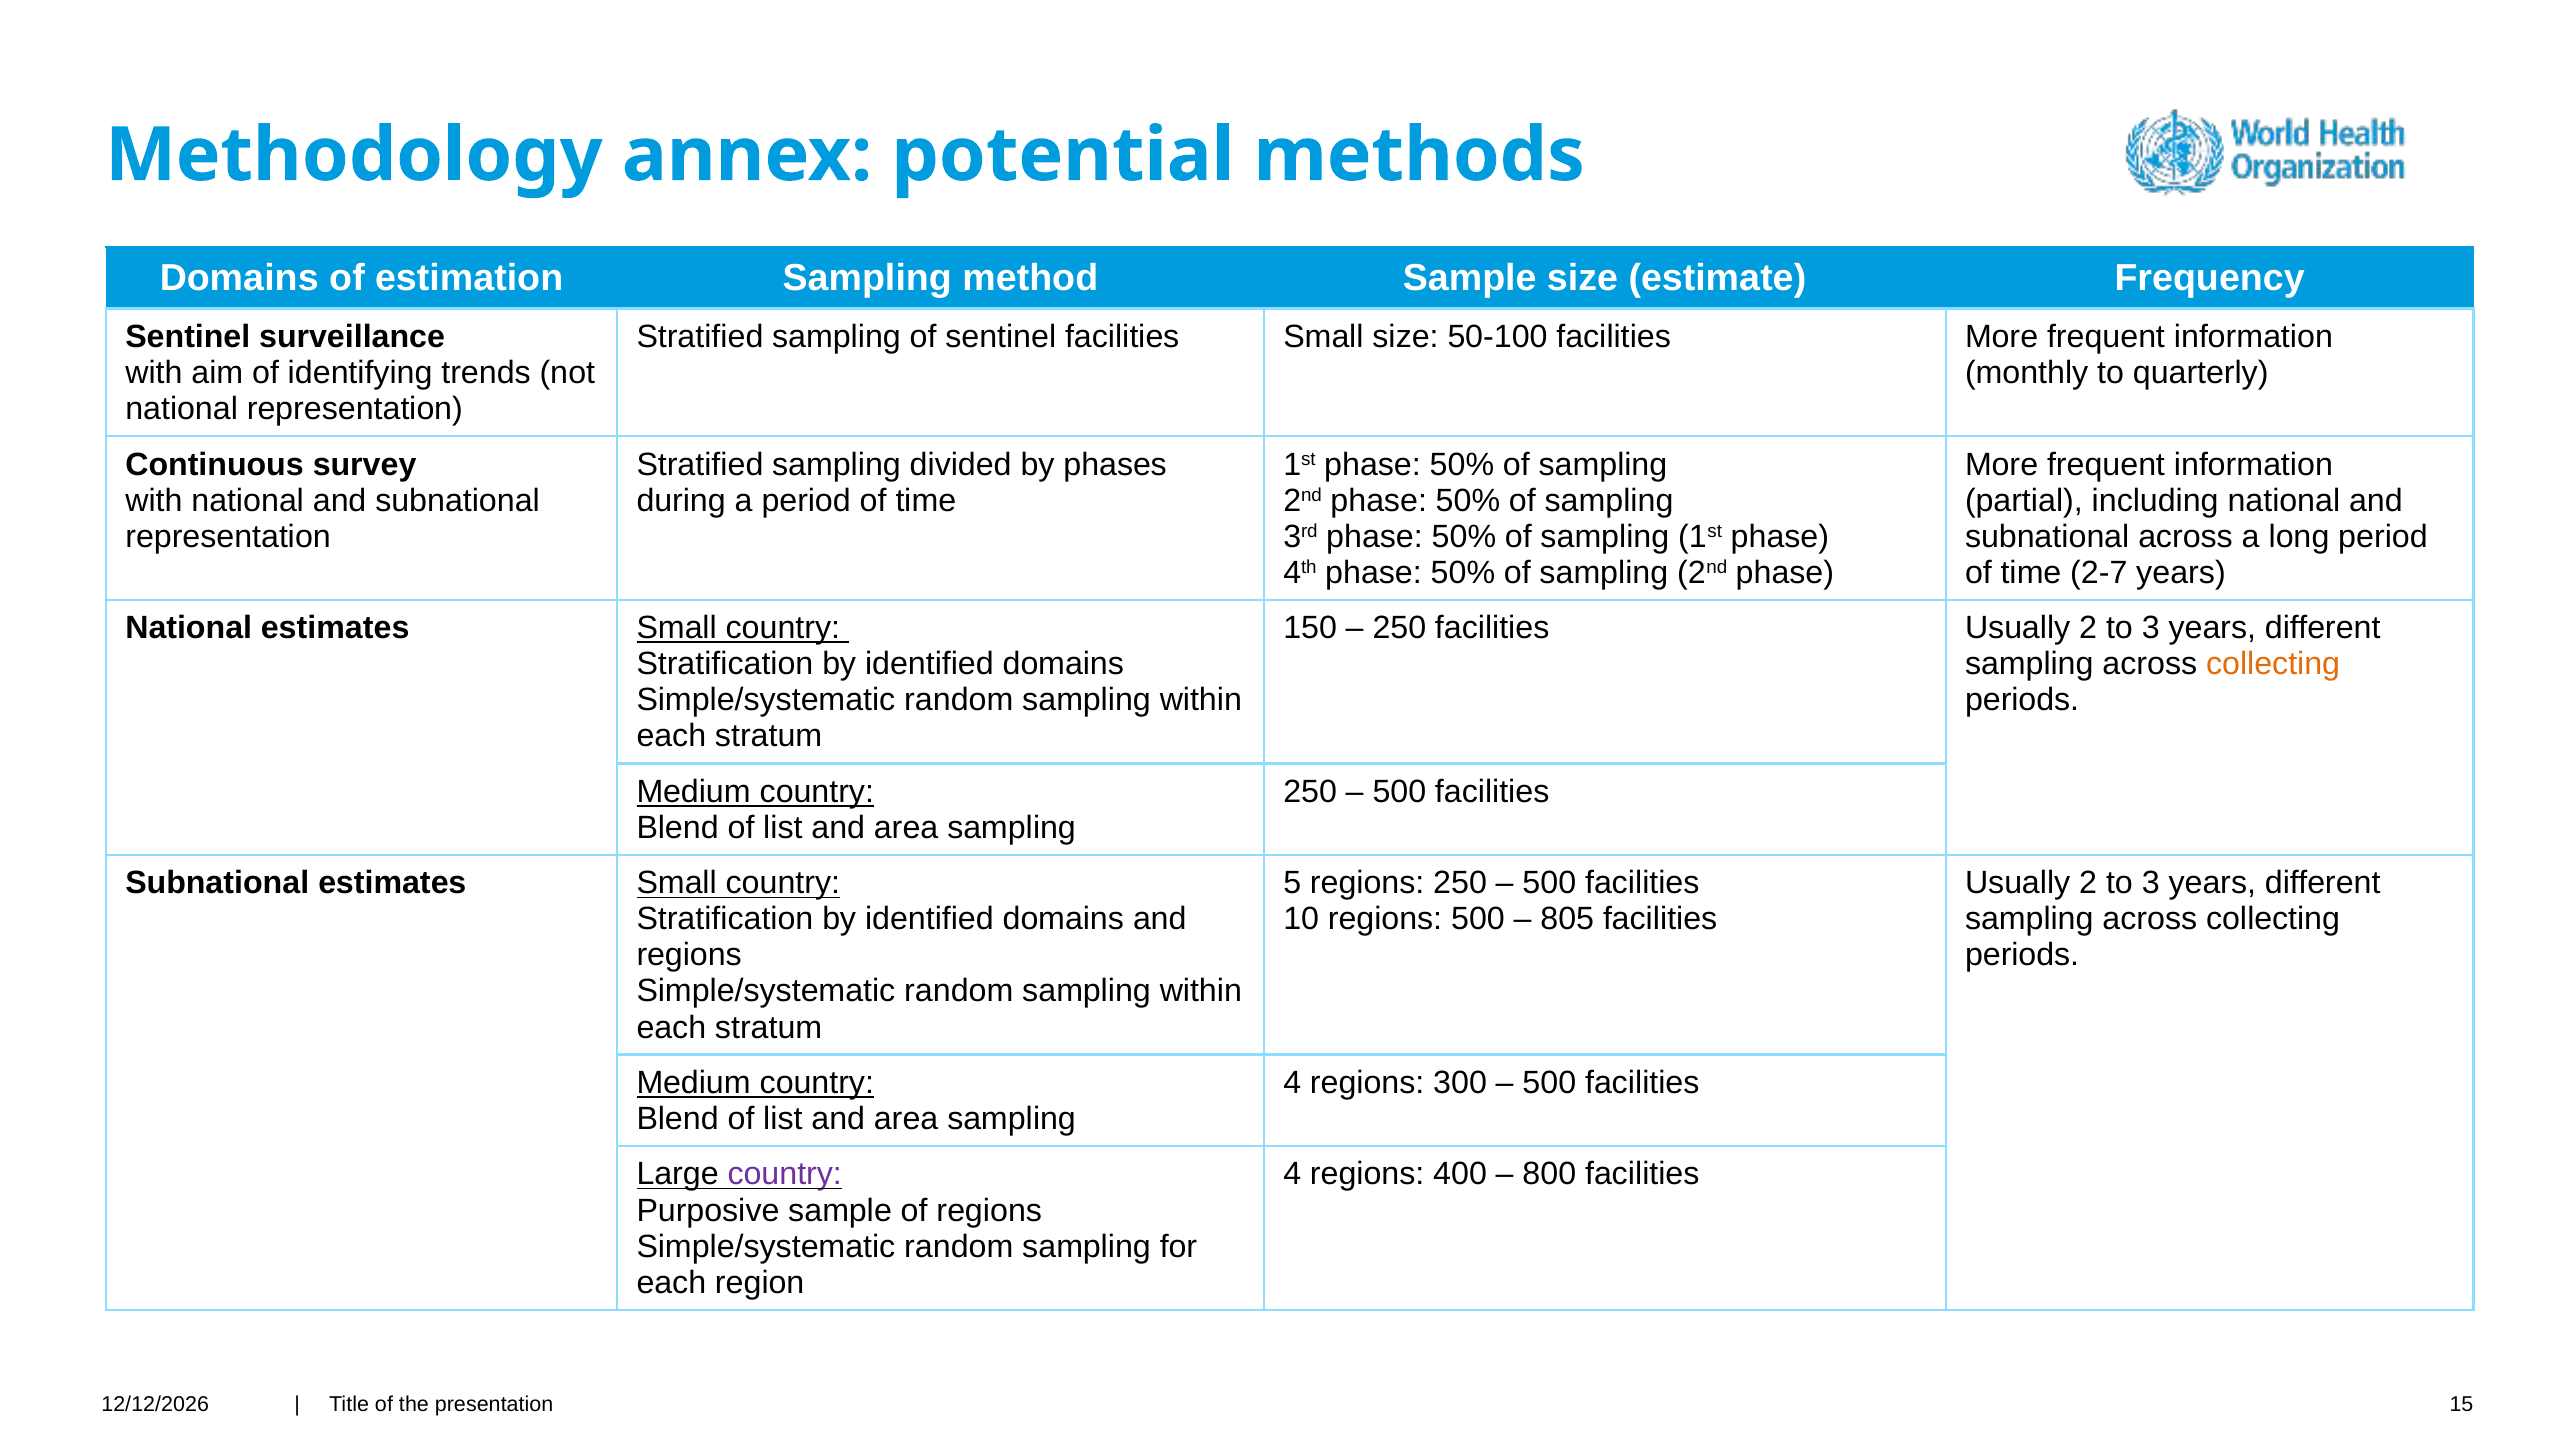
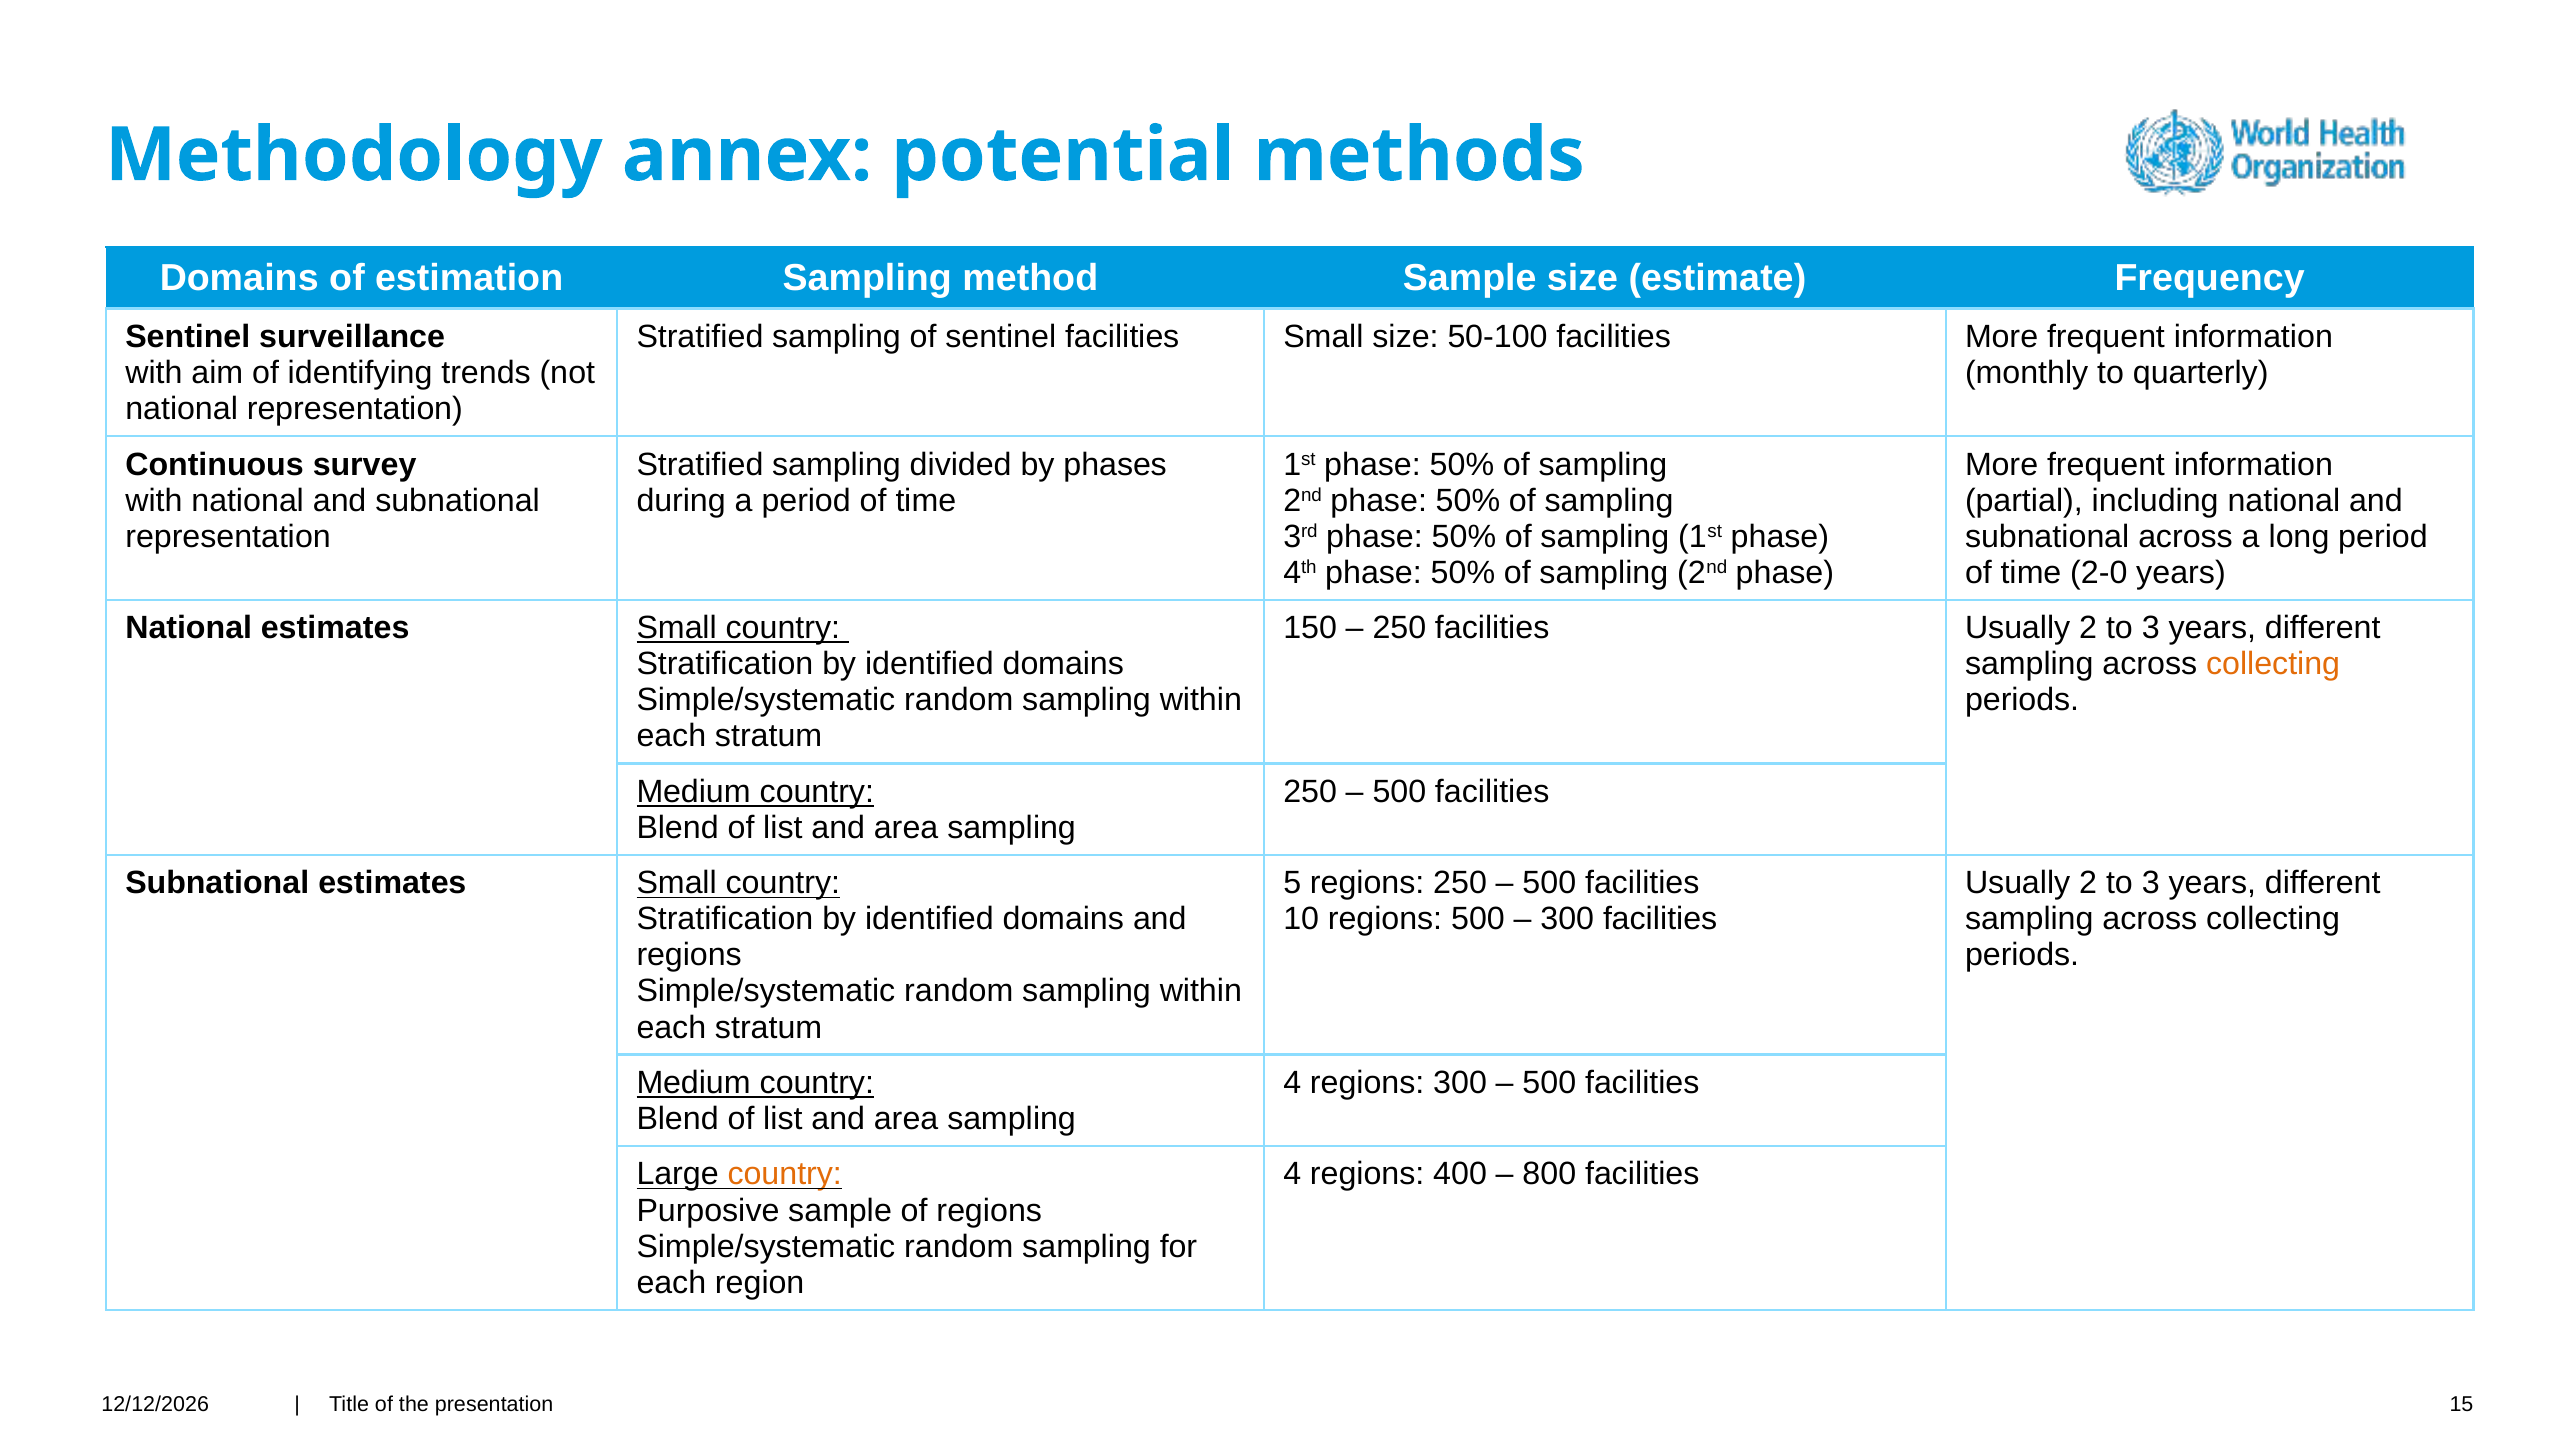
2-7: 2-7 -> 2-0
805 at (1567, 919): 805 -> 300
country at (785, 1174) colour: purple -> orange
